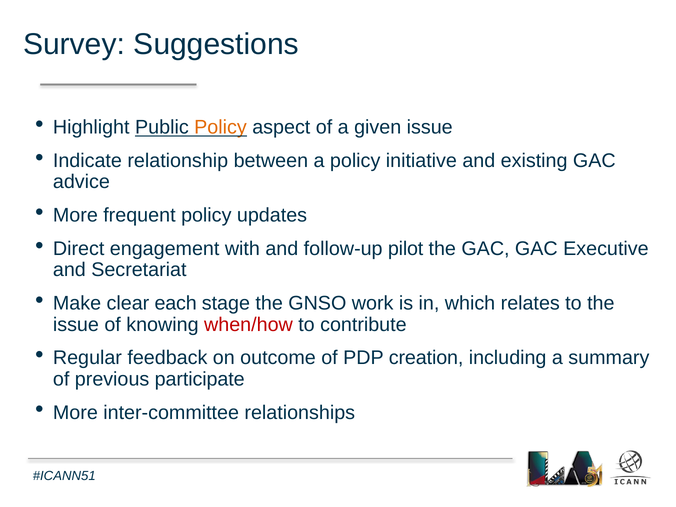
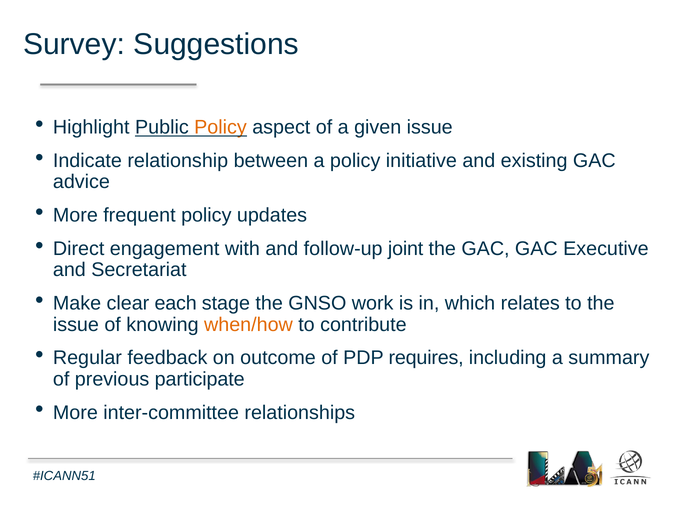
pilot: pilot -> joint
when/how colour: red -> orange
creation: creation -> requires
